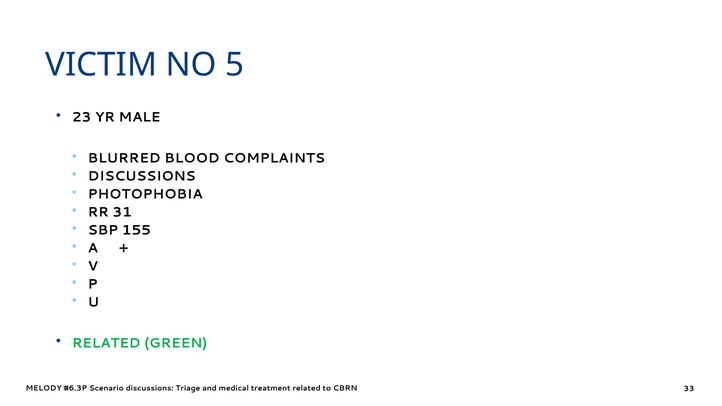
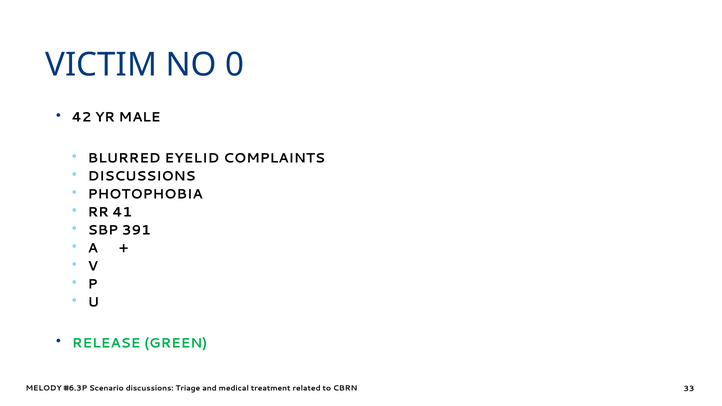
5: 5 -> 0
23: 23 -> 42
BLOOD: BLOOD -> EYELID
31: 31 -> 41
155: 155 -> 391
RELATED at (106, 343): RELATED -> RELEASE
